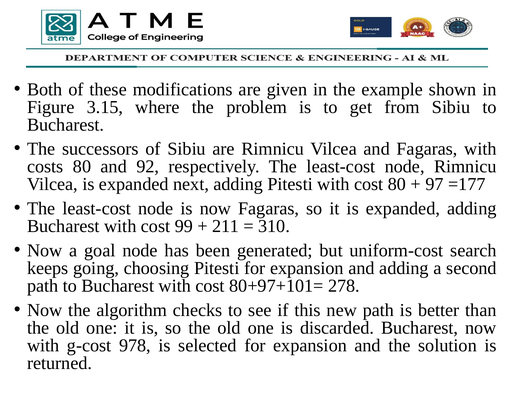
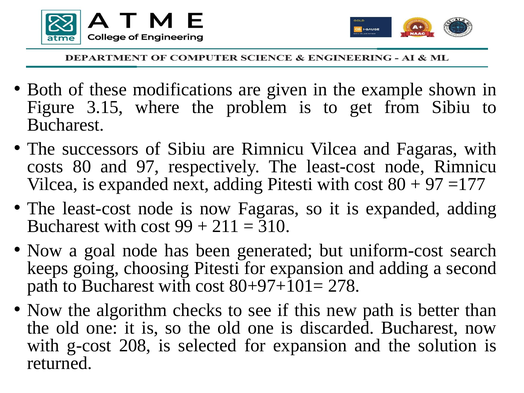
and 92: 92 -> 97
978: 978 -> 208
